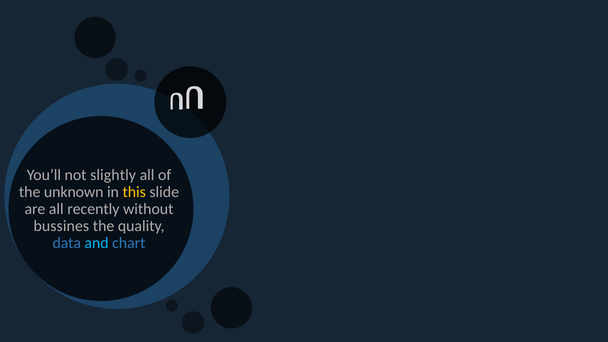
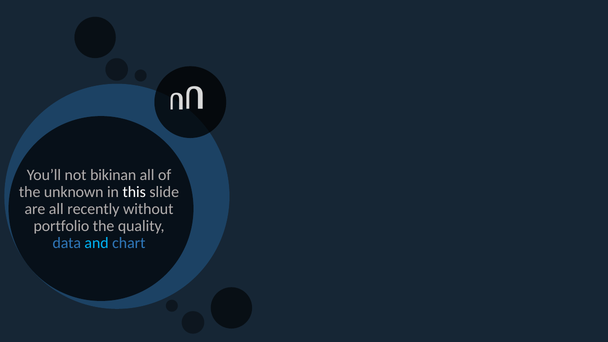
slightly: slightly -> bikinan
this colour: yellow -> white
bussines: bussines -> portfolio
